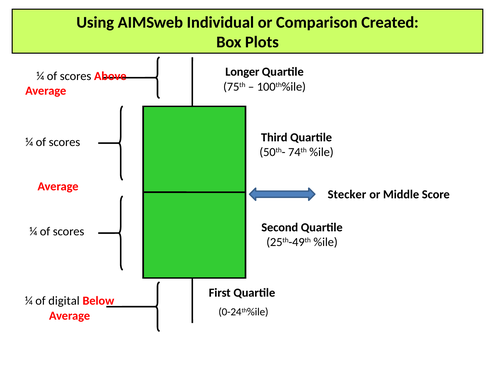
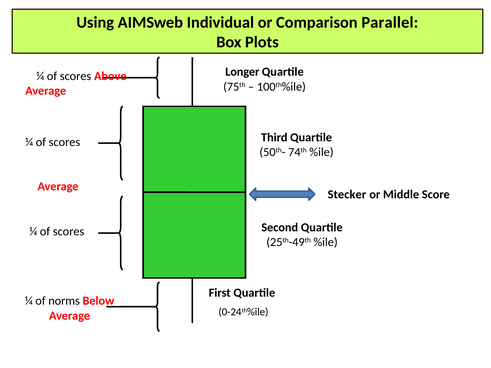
Created: Created -> Parallel
digital: digital -> norms
